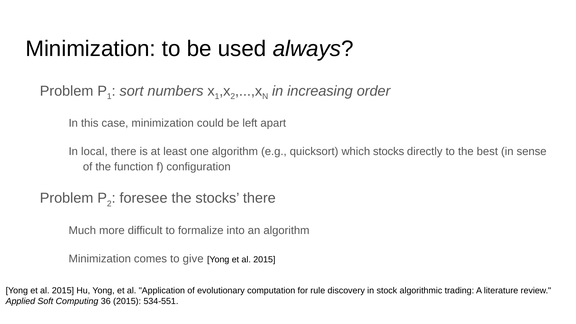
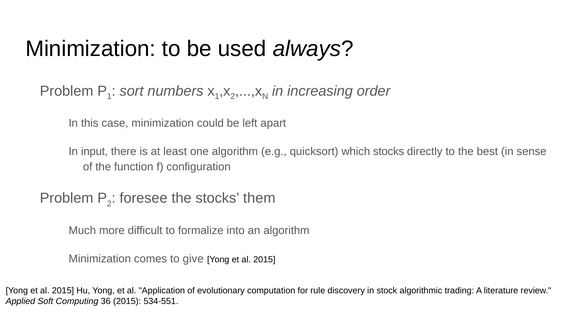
local: local -> input
stocks there: there -> them
